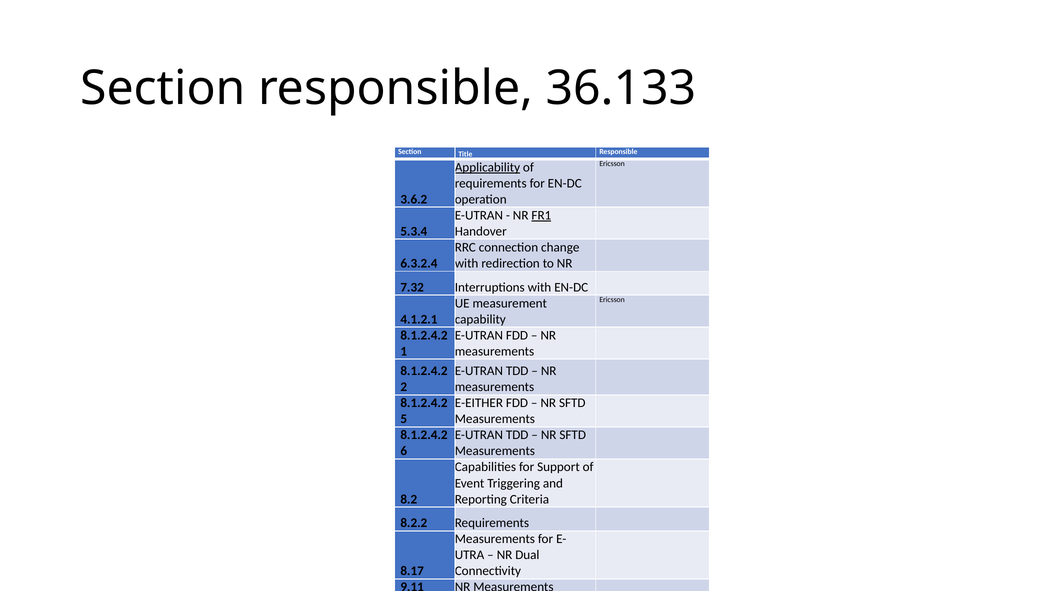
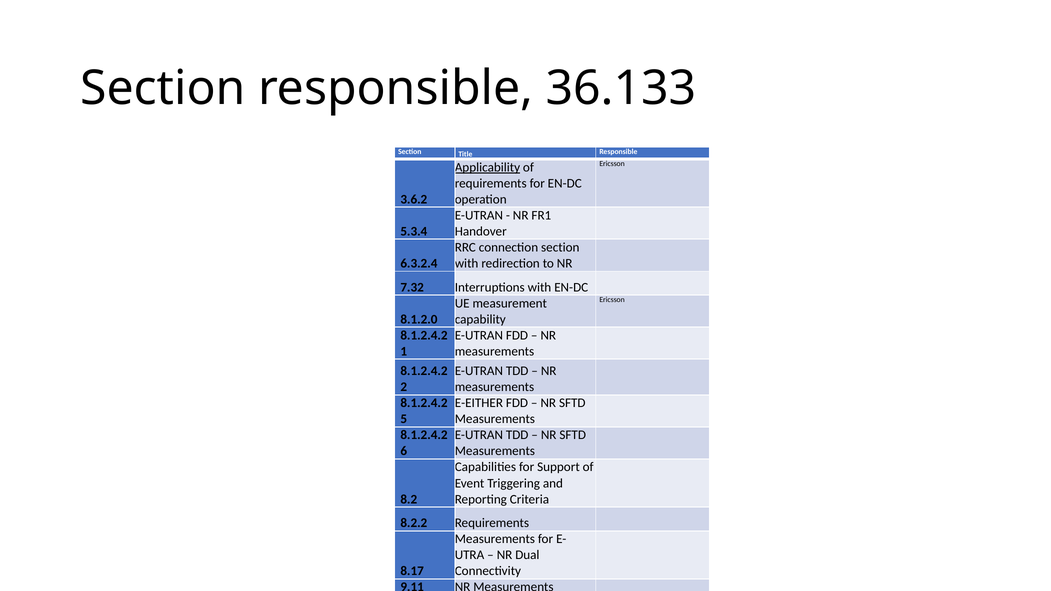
FR1 underline: present -> none
connection change: change -> section
4.1.2.1: 4.1.2.1 -> 8.1.2.0
